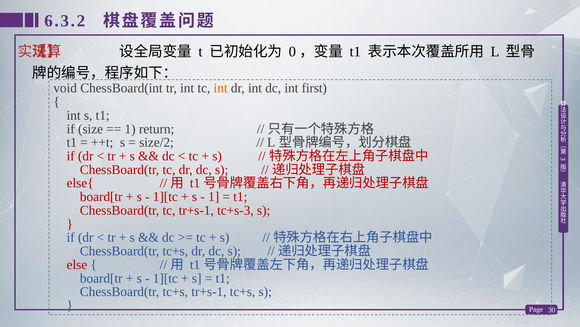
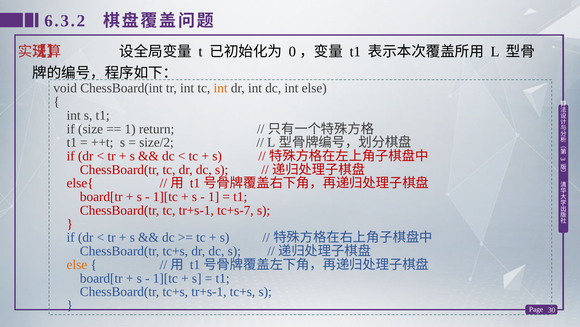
int first: first -> else
tc+s-3: tc+s-3 -> tc+s-7
else at (77, 264) colour: red -> orange
